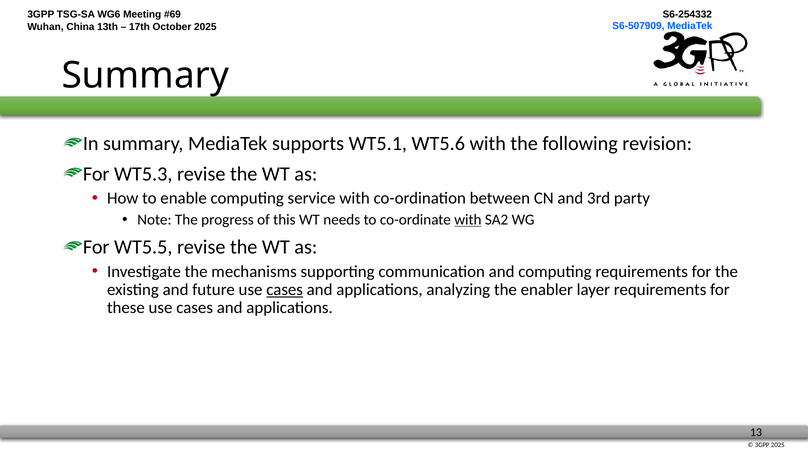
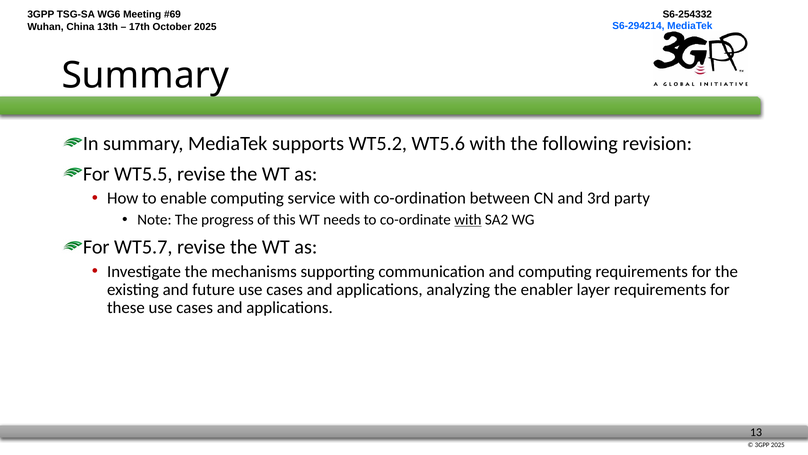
S6-507909: S6-507909 -> S6-294214
WT5.1: WT5.1 -> WT5.2
WT5.3: WT5.3 -> WT5.5
WT5.5: WT5.5 -> WT5.7
cases at (285, 289) underline: present -> none
